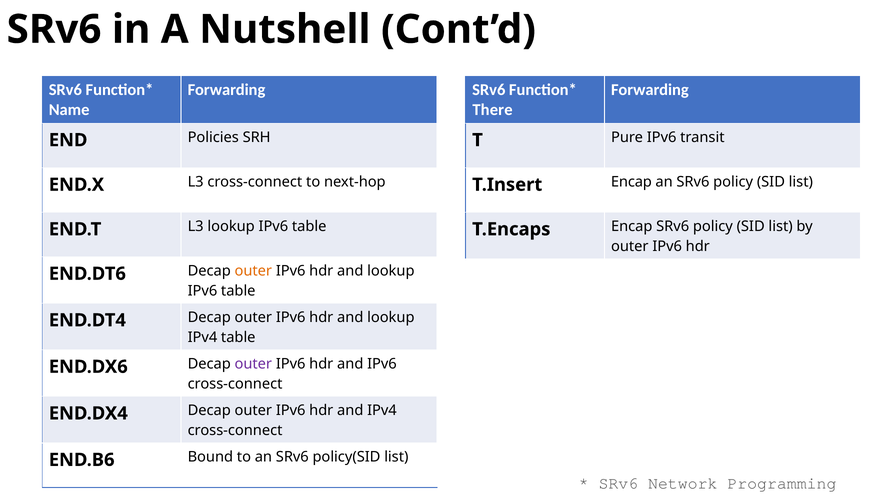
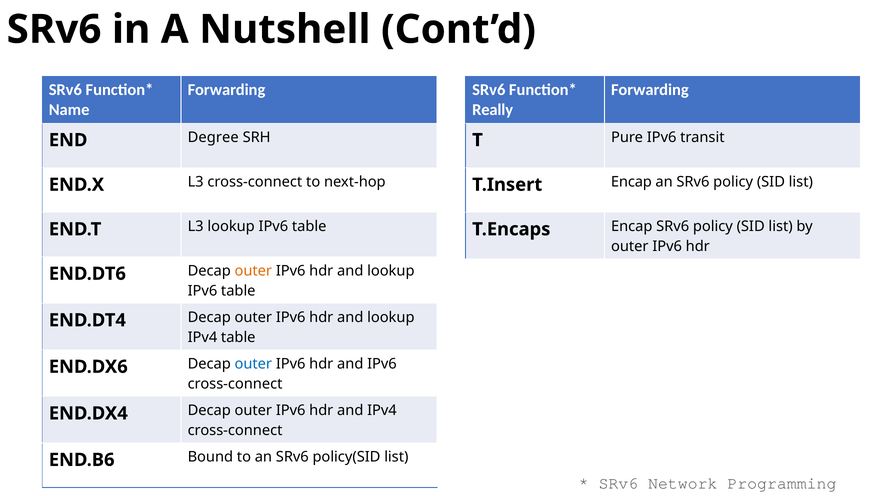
There: There -> Really
Policies: Policies -> Degree
outer at (253, 364) colour: purple -> blue
